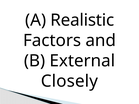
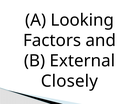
Realistic: Realistic -> Looking
